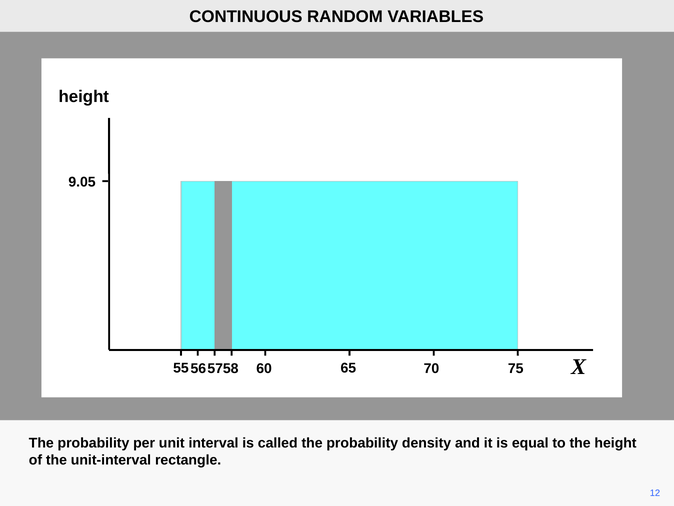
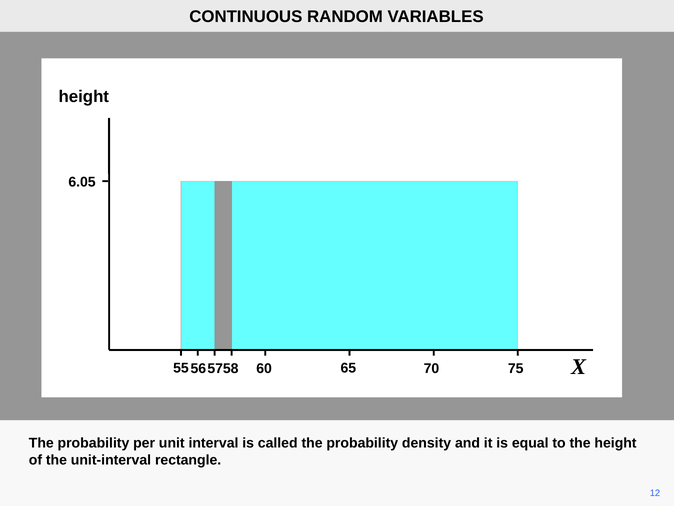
9.05: 9.05 -> 6.05
